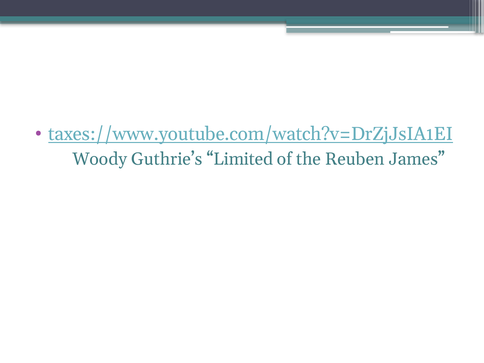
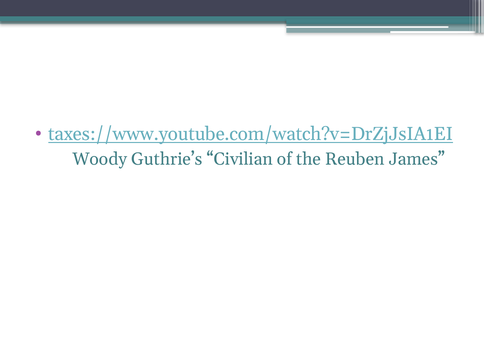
Limited: Limited -> Civilian
